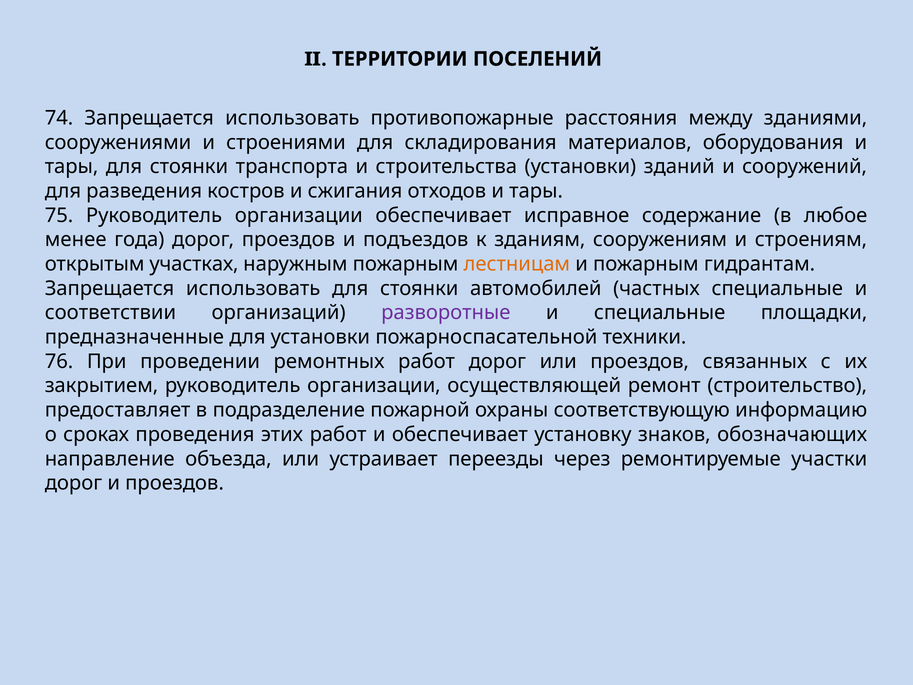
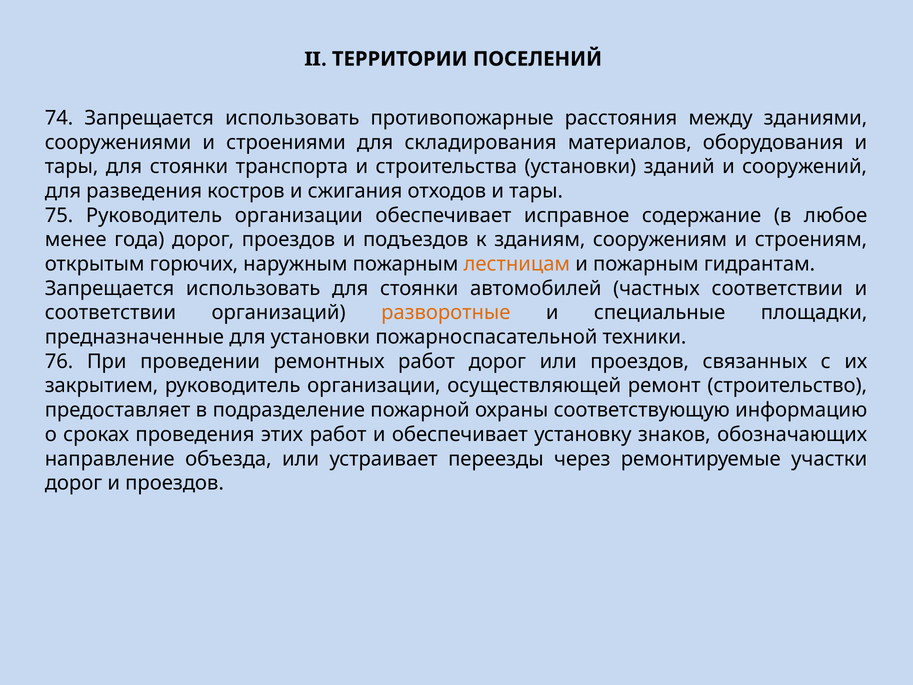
участках: участках -> горючих
частных специальные: специальные -> соответствии
разворотные colour: purple -> orange
